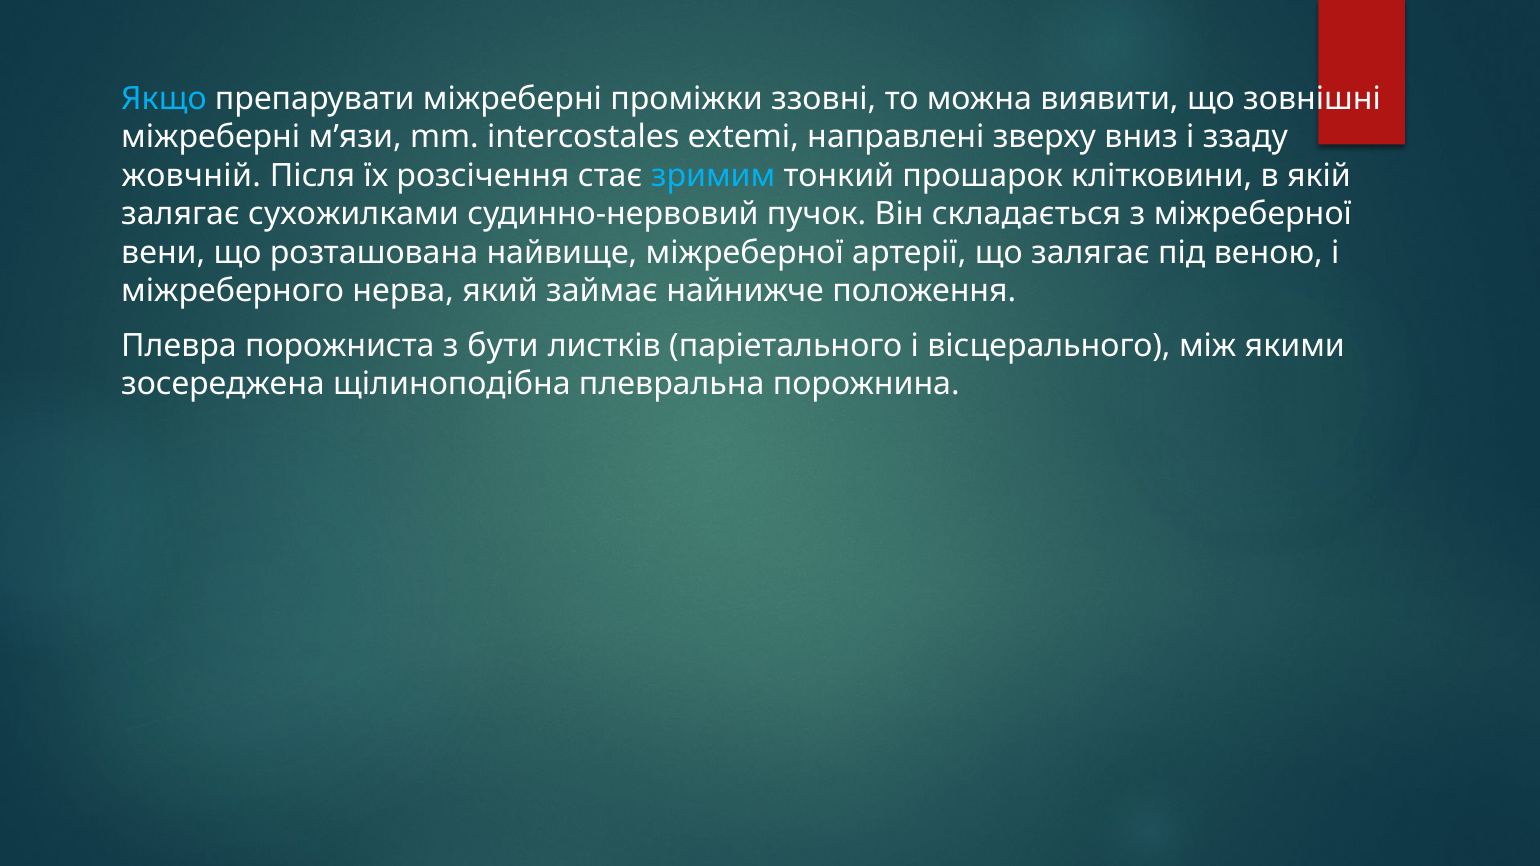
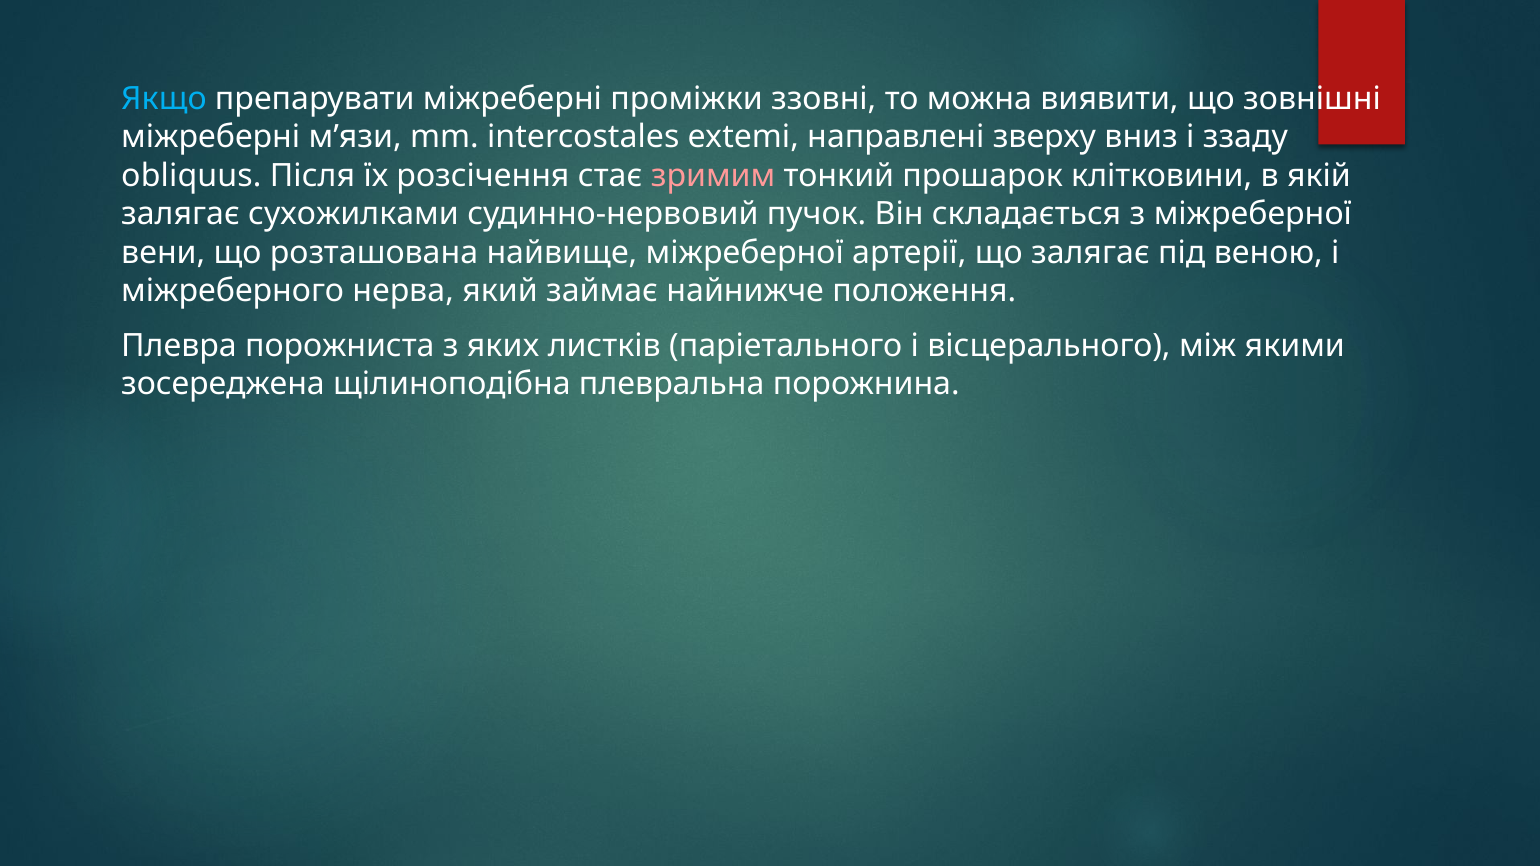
жовчній: жовчній -> obliquus
зримим colour: light blue -> pink
бути: бути -> яких
